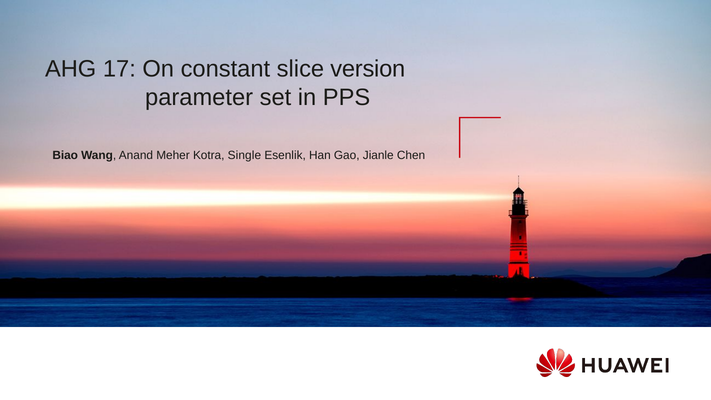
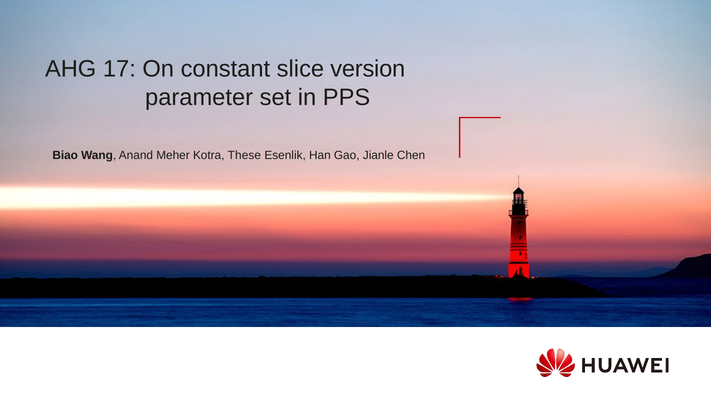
Single: Single -> These
